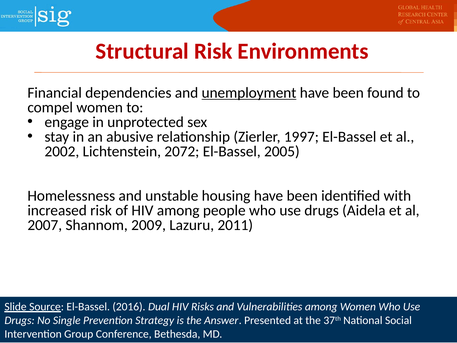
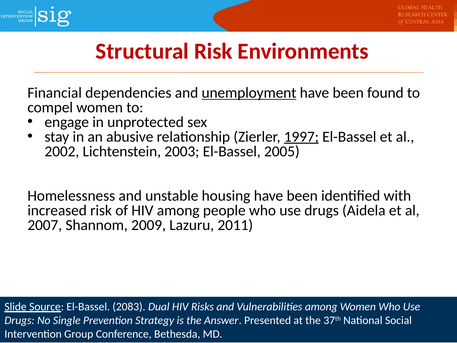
1997 underline: none -> present
2072: 2072 -> 2003
2016: 2016 -> 2083
